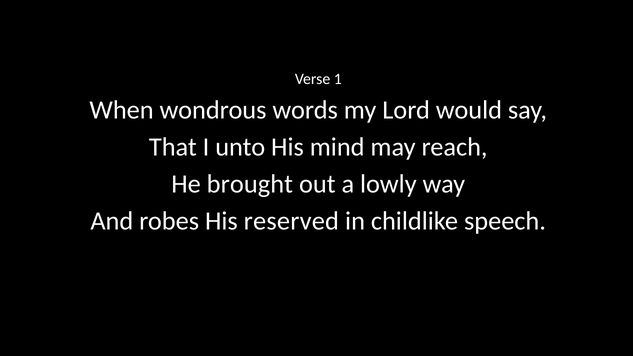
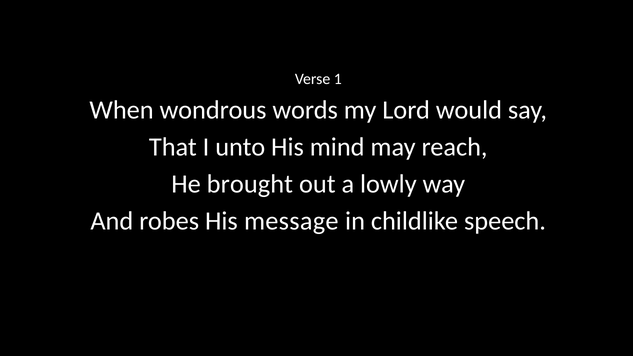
reserved: reserved -> message
